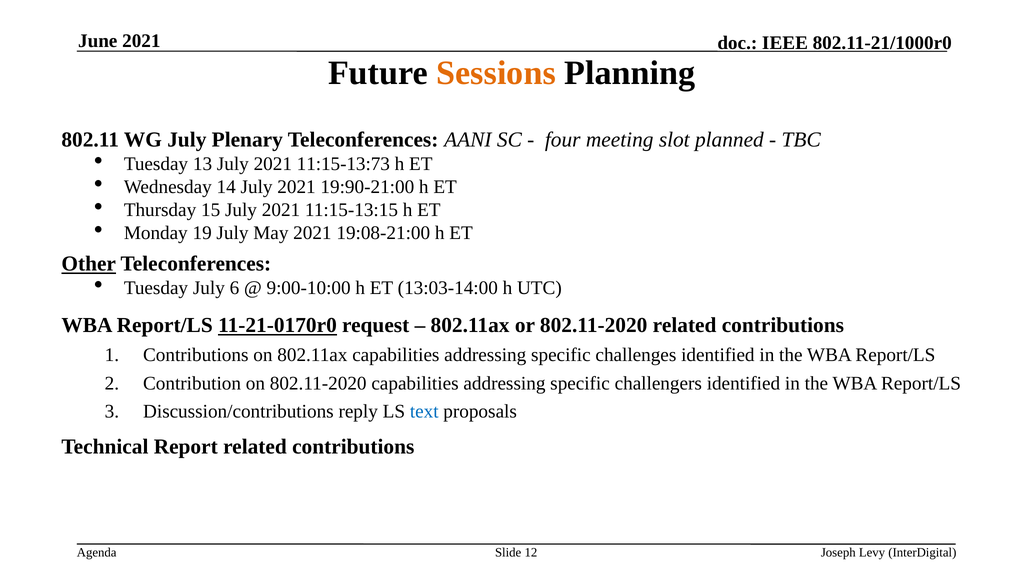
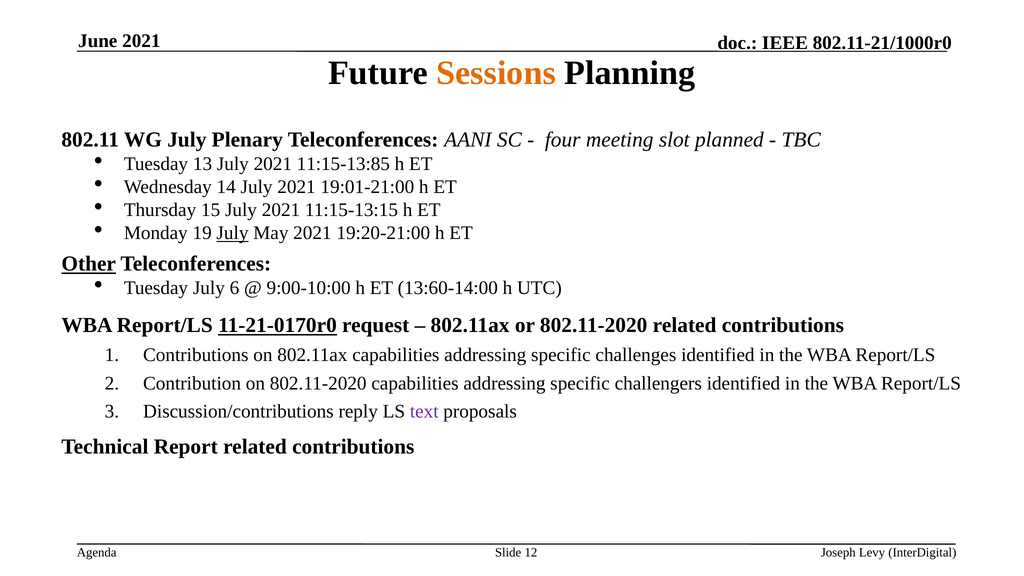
11:15-13:73: 11:15-13:73 -> 11:15-13:85
19:90-21:00: 19:90-21:00 -> 19:01-21:00
July at (233, 233) underline: none -> present
19:08-21:00: 19:08-21:00 -> 19:20-21:00
13:03-14:00: 13:03-14:00 -> 13:60-14:00
text colour: blue -> purple
